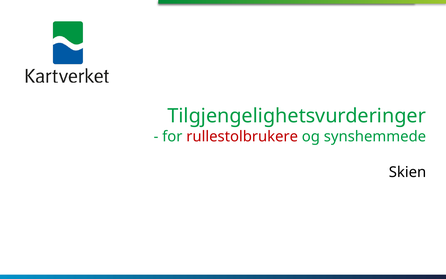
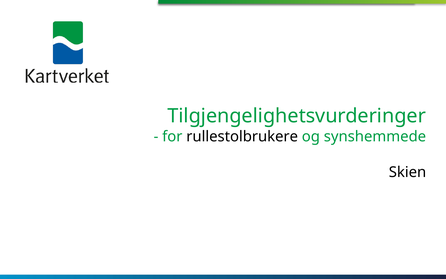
rullestolbrukere colour: red -> black
